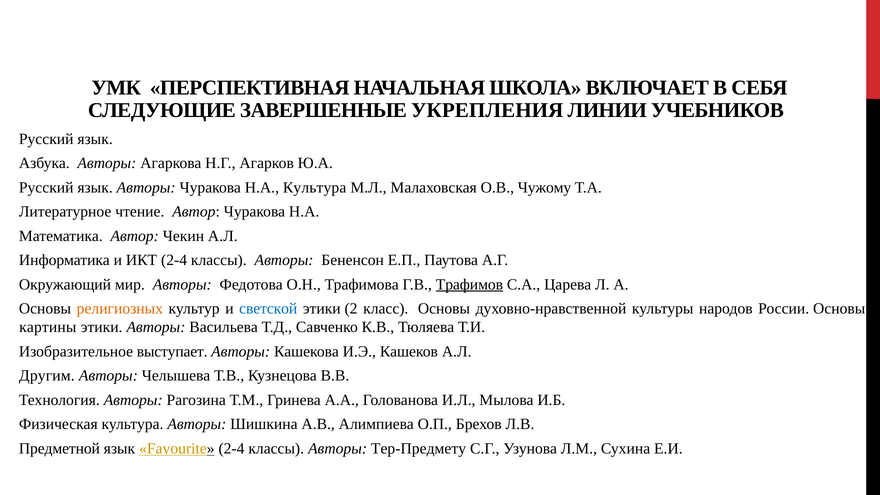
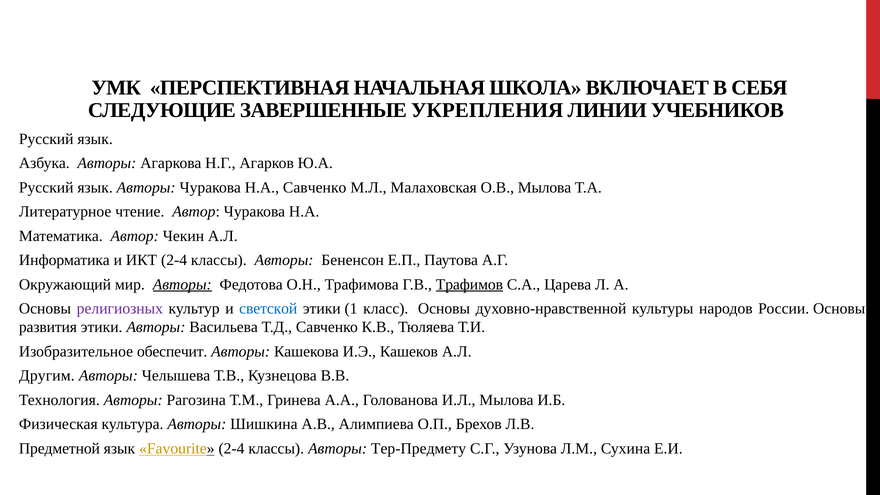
Н.А Культура: Культура -> Савченко
О.В Чужому: Чужому -> Мылова
Авторы at (182, 284) underline: none -> present
религиозных colour: orange -> purple
2: 2 -> 1
картины: картины -> развития
выступает: выступает -> обеспечит
